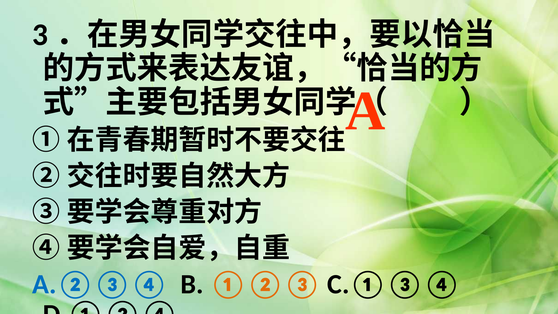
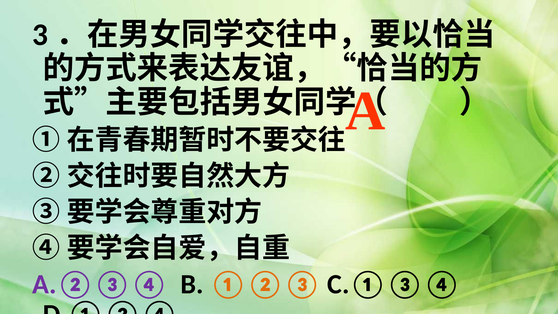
A.②③④ colour: blue -> purple
